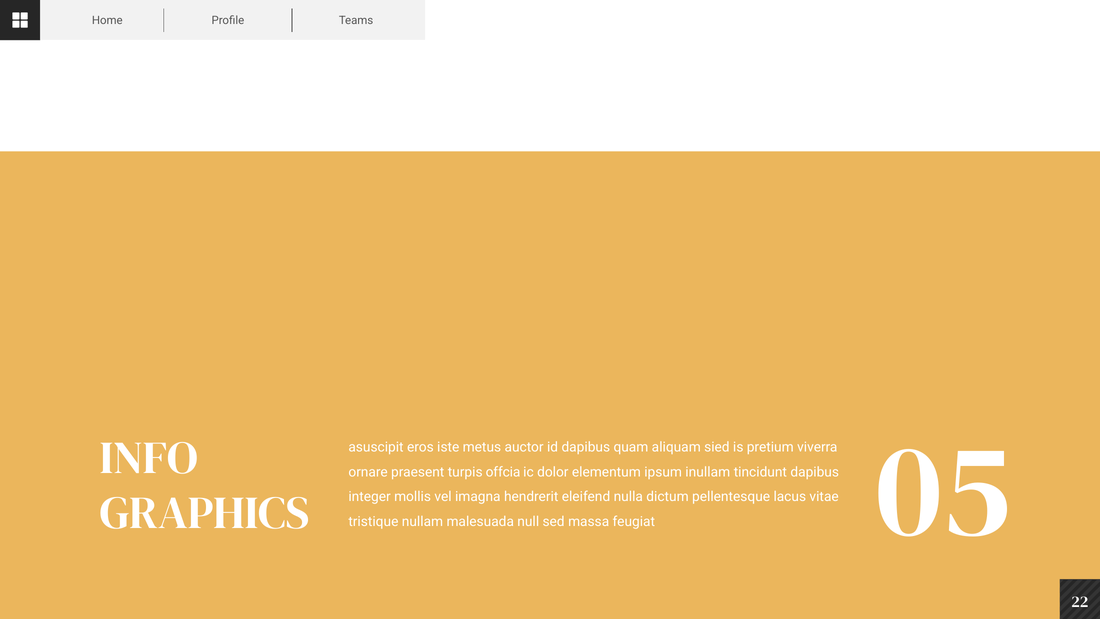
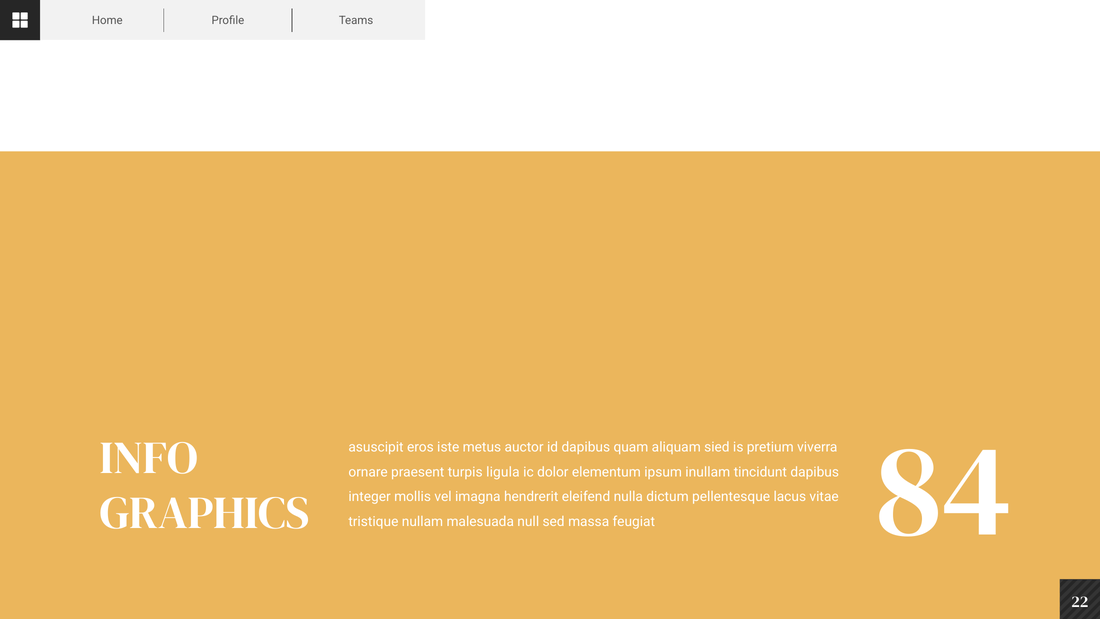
offcia: offcia -> ligula
05: 05 -> 84
